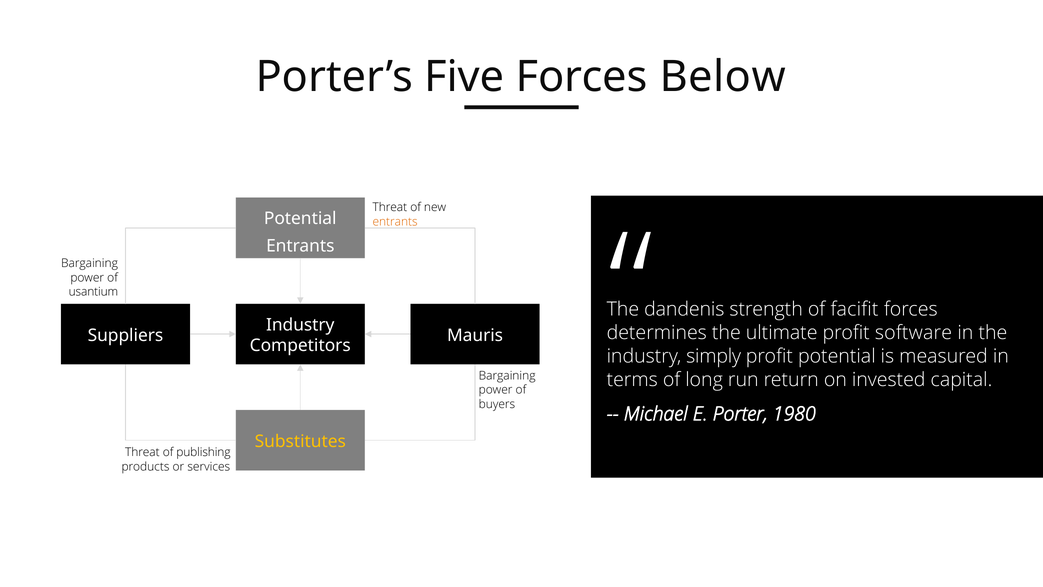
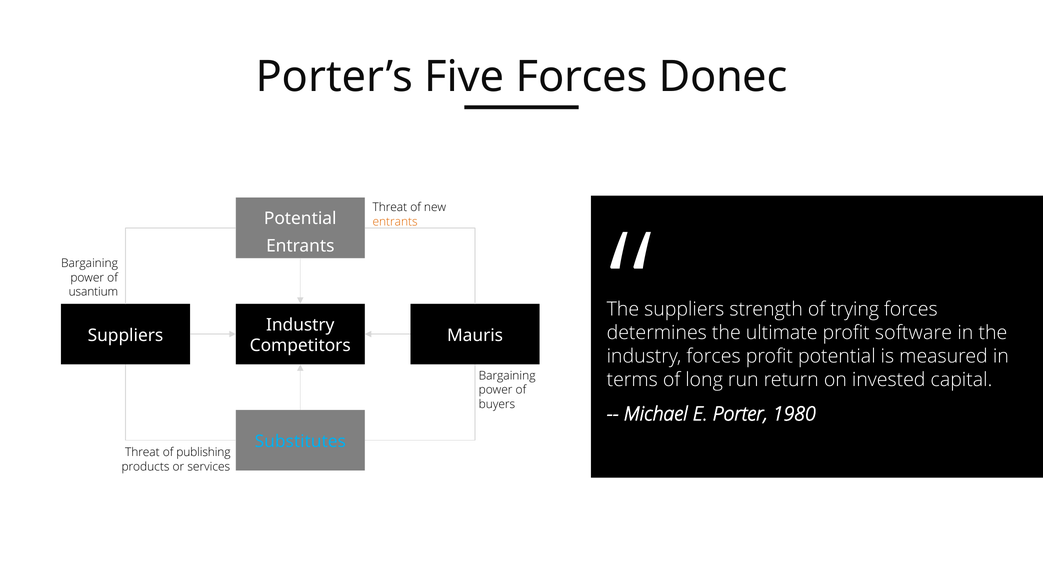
Below: Below -> Donec
dandenis at (684, 309): dandenis -> suppliers
facifit: facifit -> trying
simply at (714, 356): simply -> forces
Substitutes colour: yellow -> light blue
